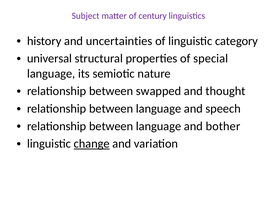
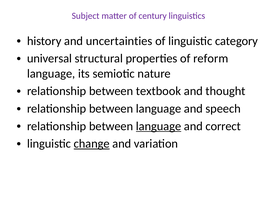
special: special -> reform
swapped: swapped -> textbook
language at (159, 126) underline: none -> present
bother: bother -> correct
